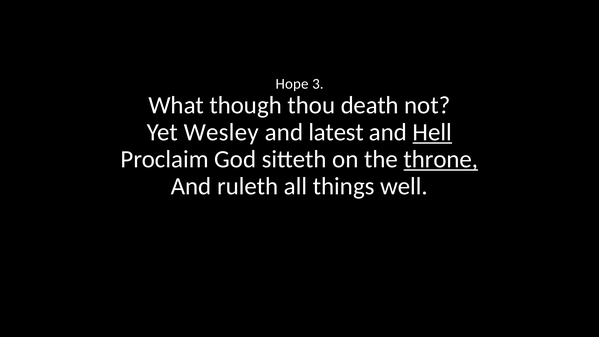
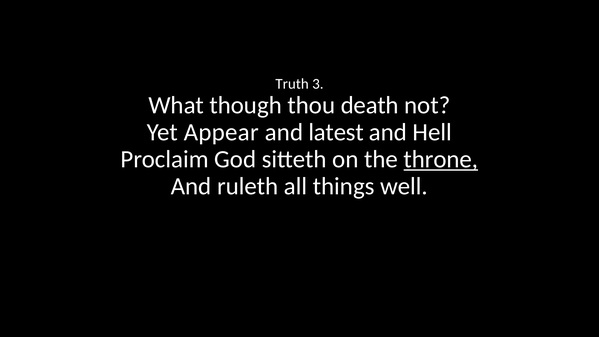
Hope: Hope -> Truth
Wesley: Wesley -> Appear
Hell underline: present -> none
